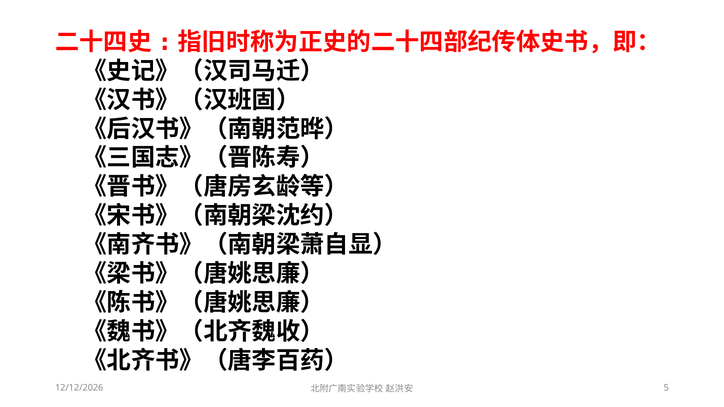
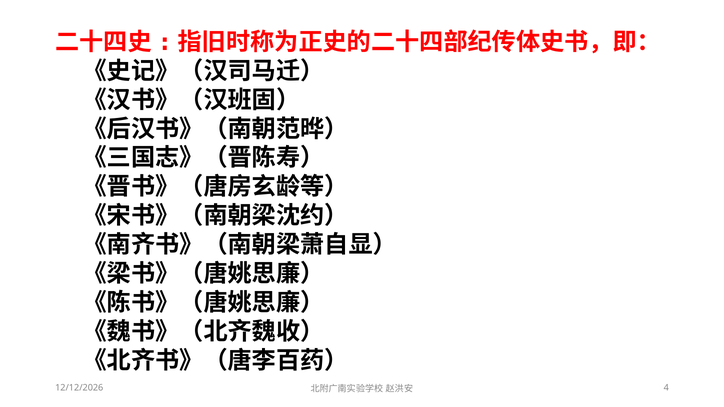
5: 5 -> 4
